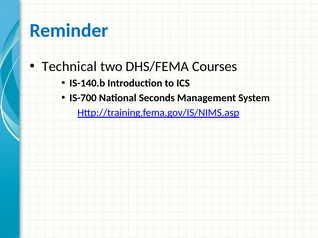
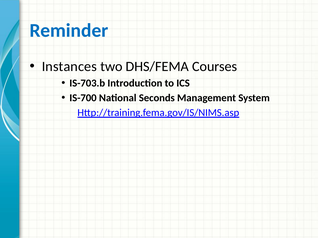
Technical: Technical -> Instances
IS-140.b: IS-140.b -> IS-703.b
